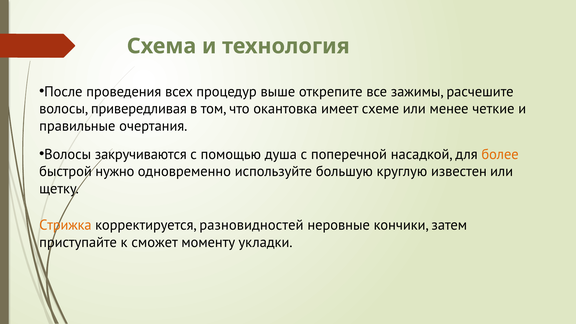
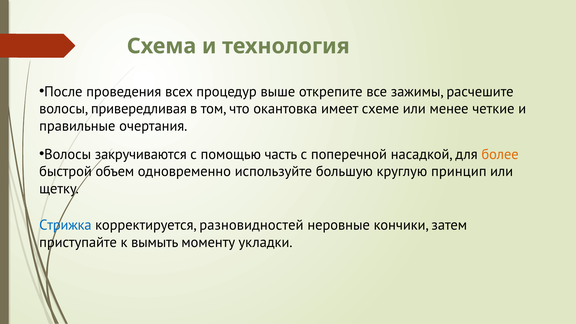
душа: душа -> часть
нужно: нужно -> объем
известен: известен -> принцип
Стрижка colour: orange -> blue
сможет: сможет -> вымыть
